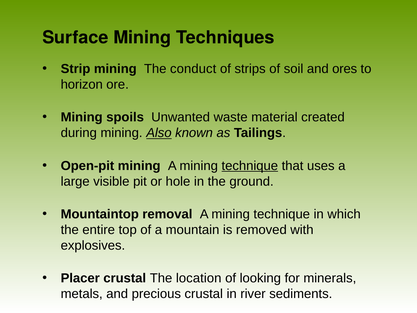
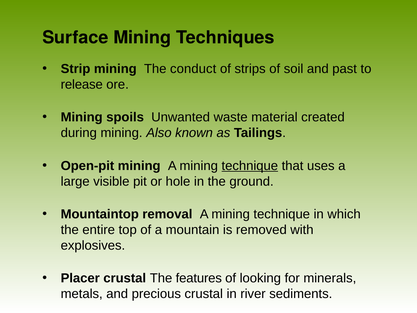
ores: ores -> past
horizon: horizon -> release
Also underline: present -> none
location: location -> features
